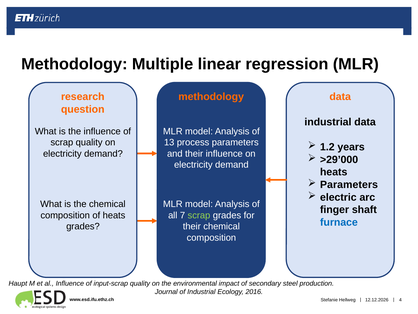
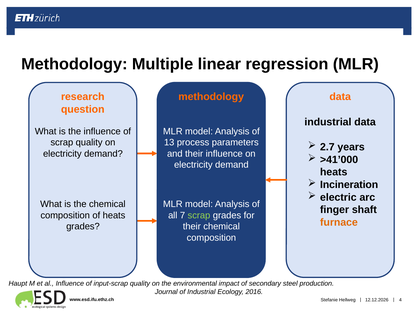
1.2: 1.2 -> 2.7
>29’000: >29’000 -> >41’000
Parameters at (349, 184): Parameters -> Incineration
furnace colour: blue -> orange
